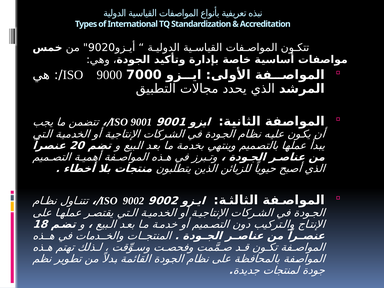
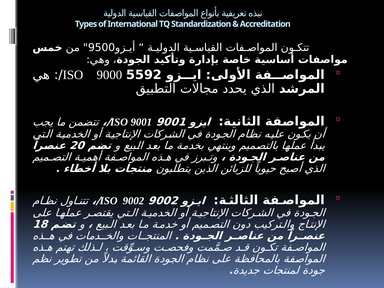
9020: 9020 -> 9500
7000: 7000 -> 5592
